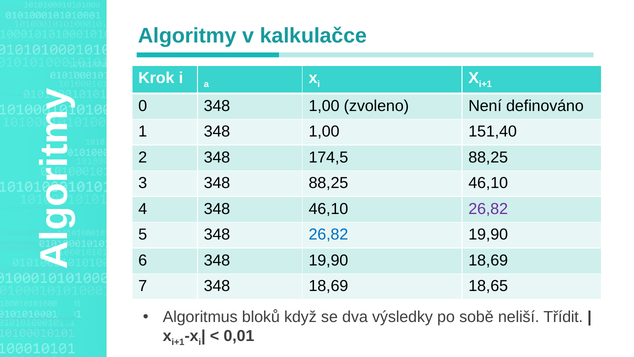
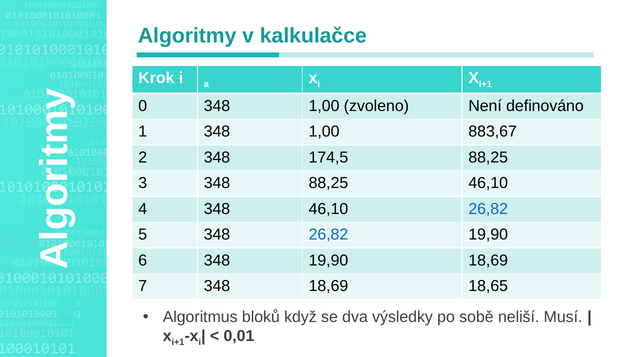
151,40: 151,40 -> 883,67
26,82 at (488, 209) colour: purple -> blue
Třídit: Třídit -> Musí
